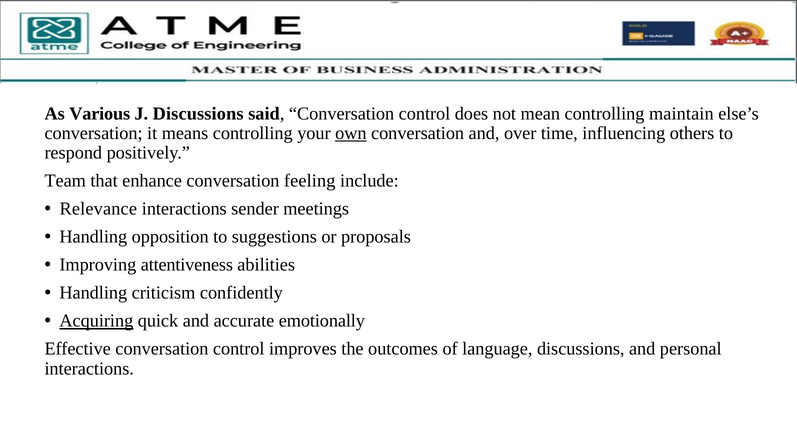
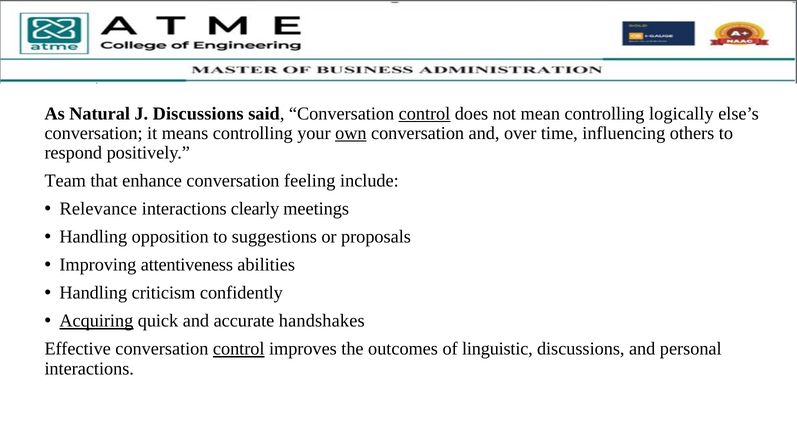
Various: Various -> Natural
control at (425, 114) underline: none -> present
maintain: maintain -> logically
sender: sender -> clearly
emotionally: emotionally -> handshakes
control at (239, 349) underline: none -> present
language: language -> linguistic
